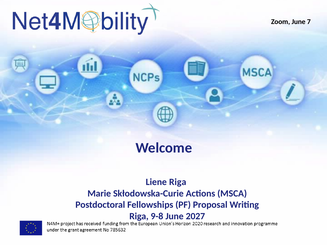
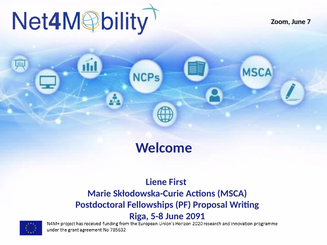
Liene Riga: Riga -> First
9-8: 9-8 -> 5-8
2027: 2027 -> 2091
